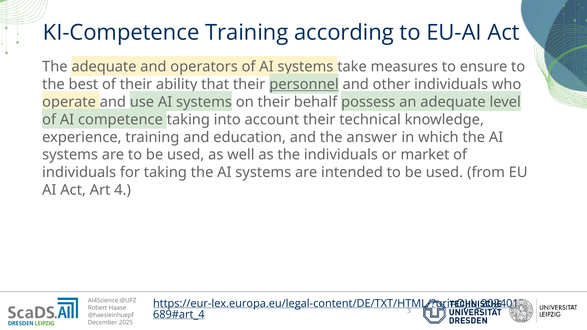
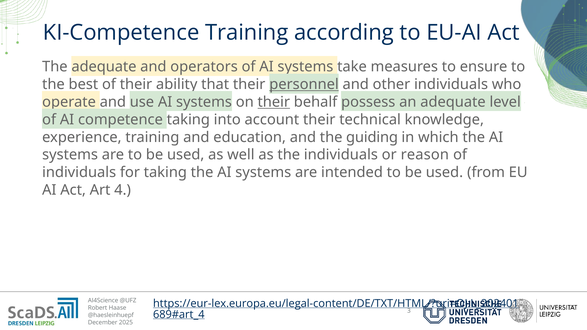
their at (274, 102) underline: none -> present
answer: answer -> guiding
market: market -> reason
